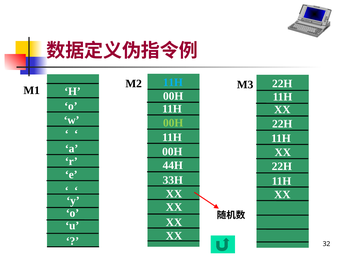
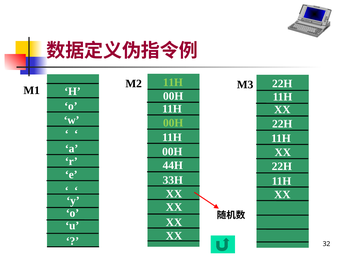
11H at (173, 82) colour: light blue -> light green
